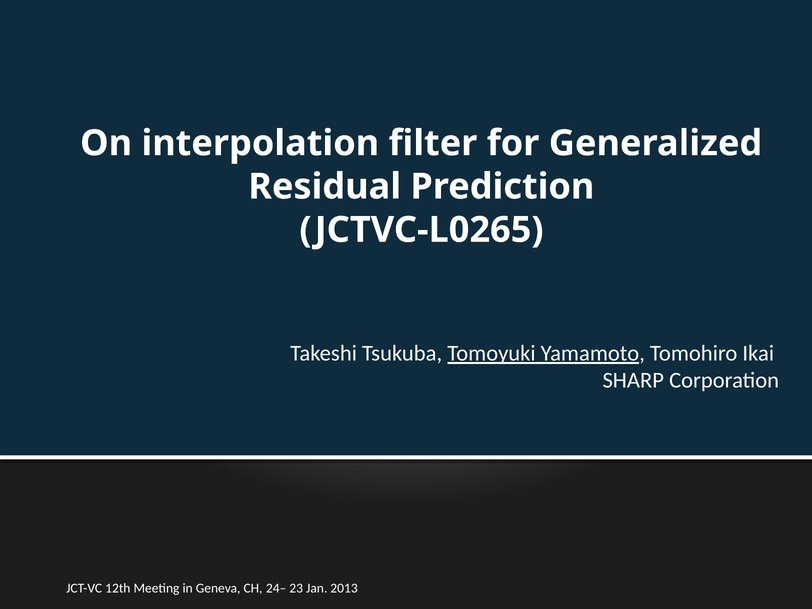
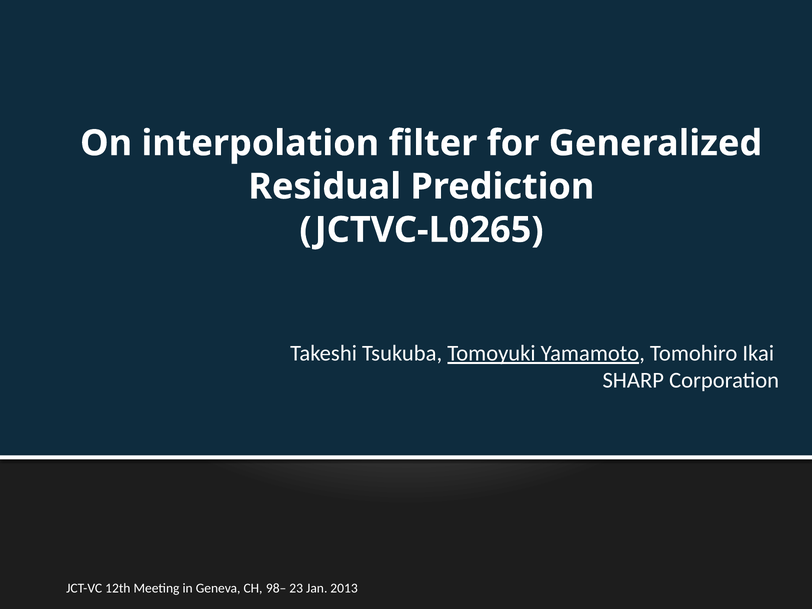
24–: 24– -> 98–
